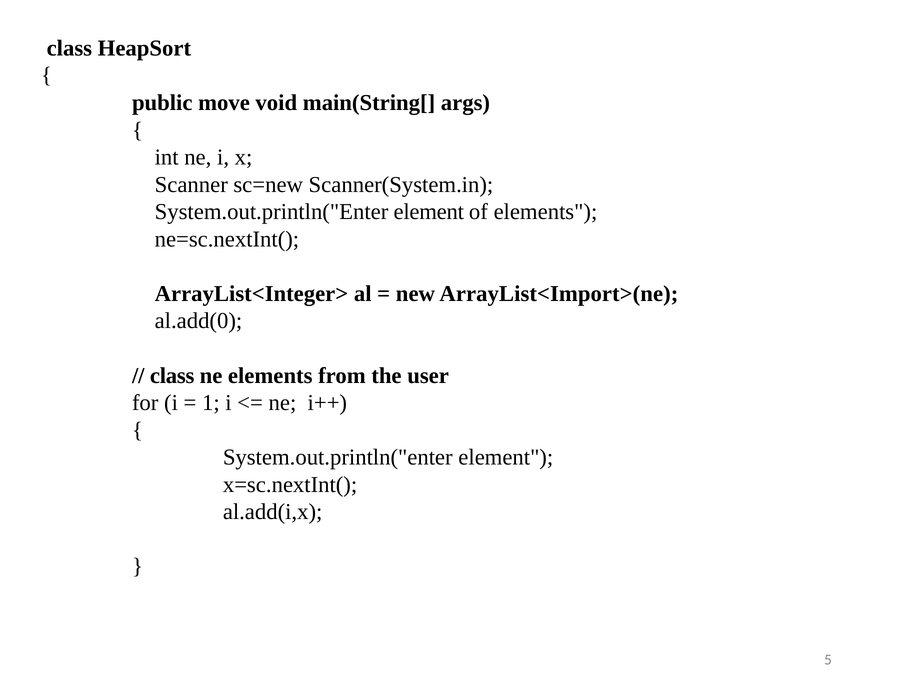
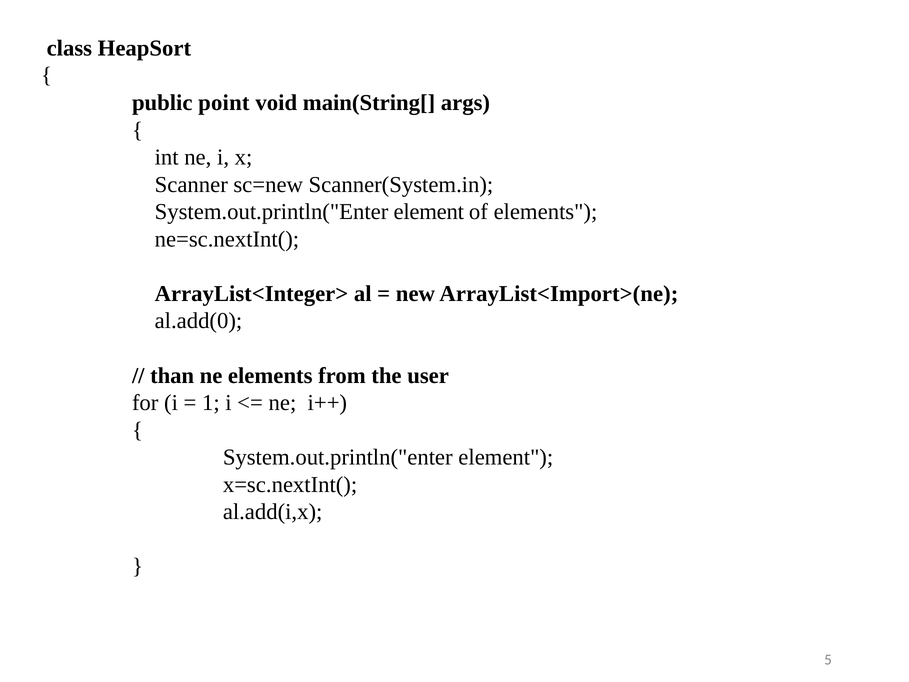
move: move -> point
class at (172, 375): class -> than
